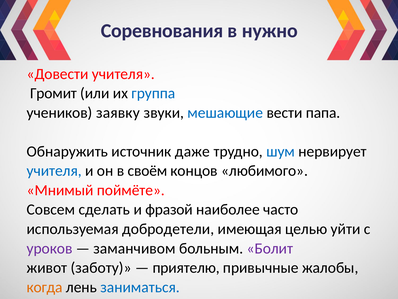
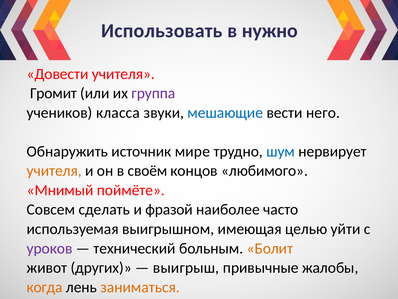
Соревнования: Соревнования -> Использовать
группа colour: blue -> purple
заявку: заявку -> класса
папа: папа -> него
даже: даже -> мире
учителя at (54, 171) colour: blue -> orange
добродетели: добродетели -> выигрышном
заманчивом: заманчивом -> технический
Болит colour: purple -> orange
заботу: заботу -> других
приятелю: приятелю -> выигрыш
заниматься colour: blue -> orange
